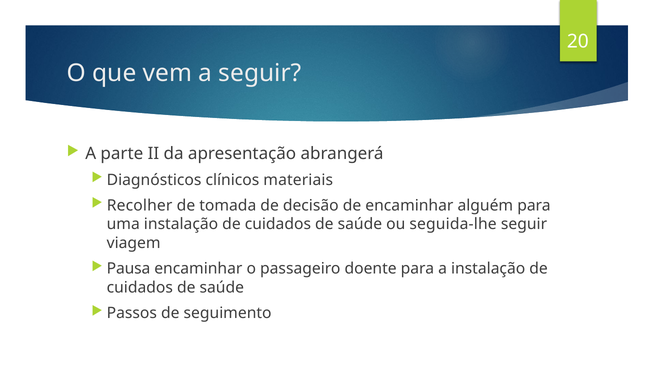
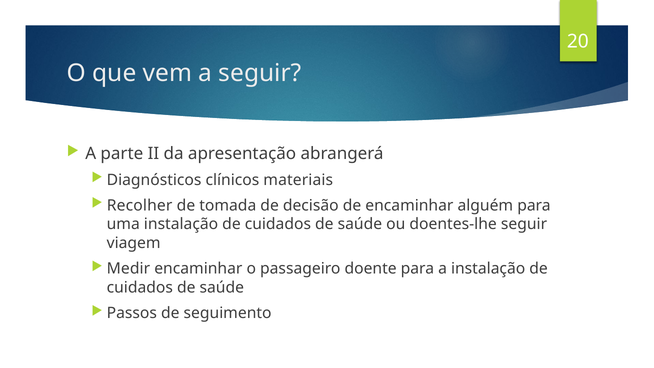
seguida-lhe: seguida-lhe -> doentes-lhe
Pausa: Pausa -> Medir
